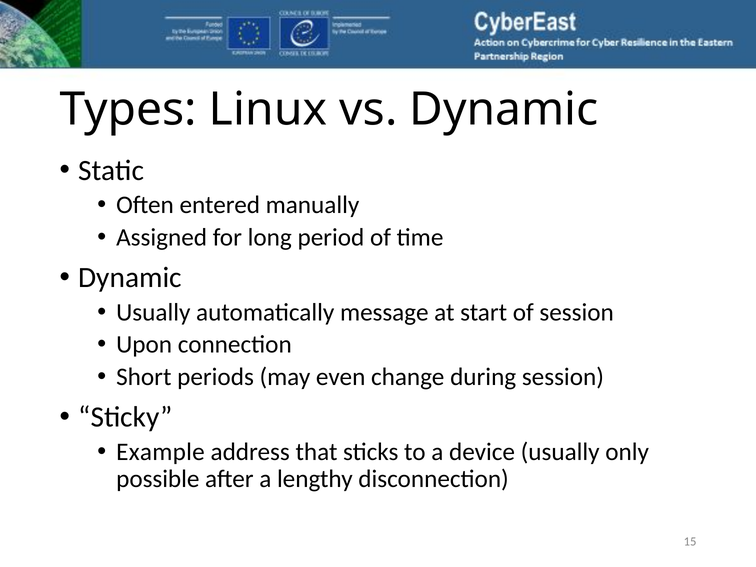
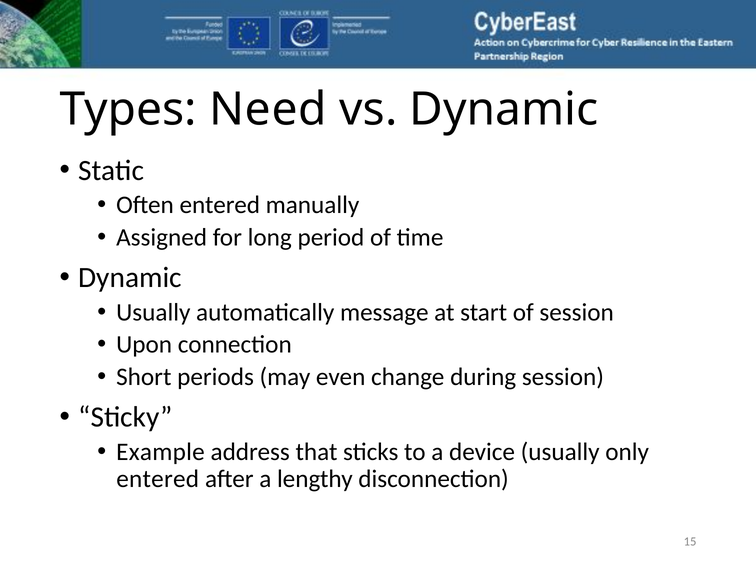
Linux: Linux -> Need
possible at (158, 479): possible -> entered
